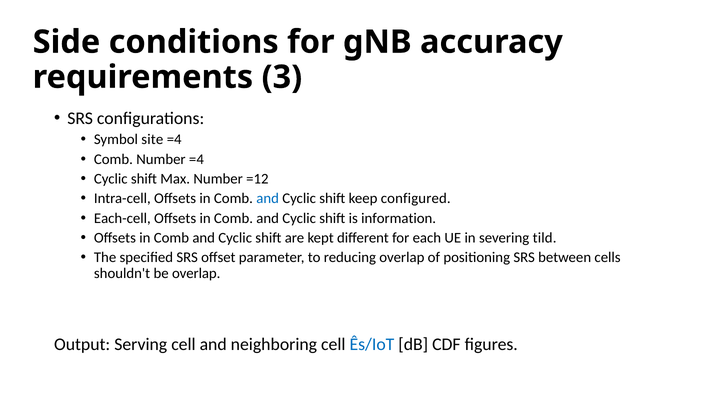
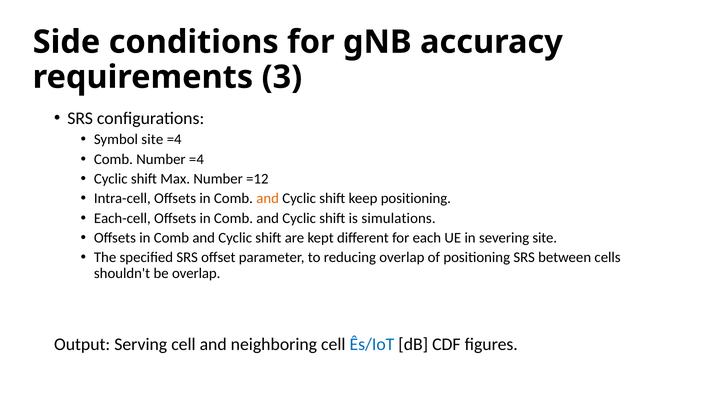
and at (268, 198) colour: blue -> orange
keep configured: configured -> positioning
information: information -> simulations
severing tild: tild -> site
